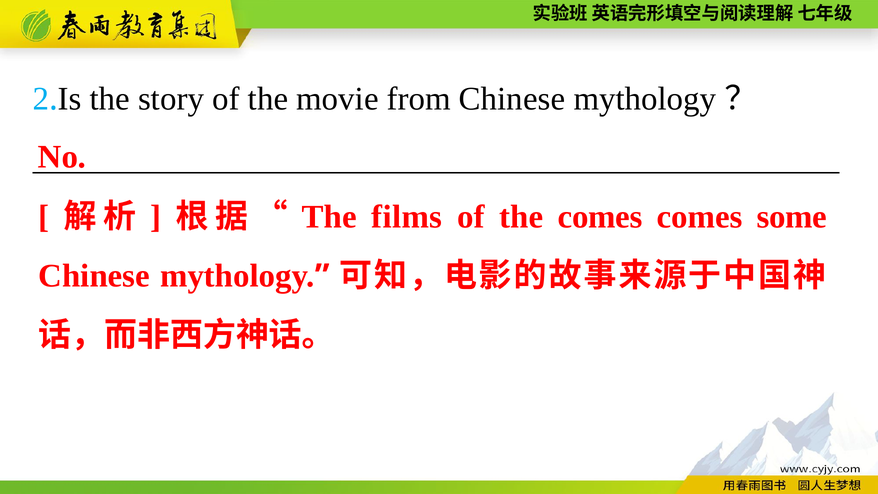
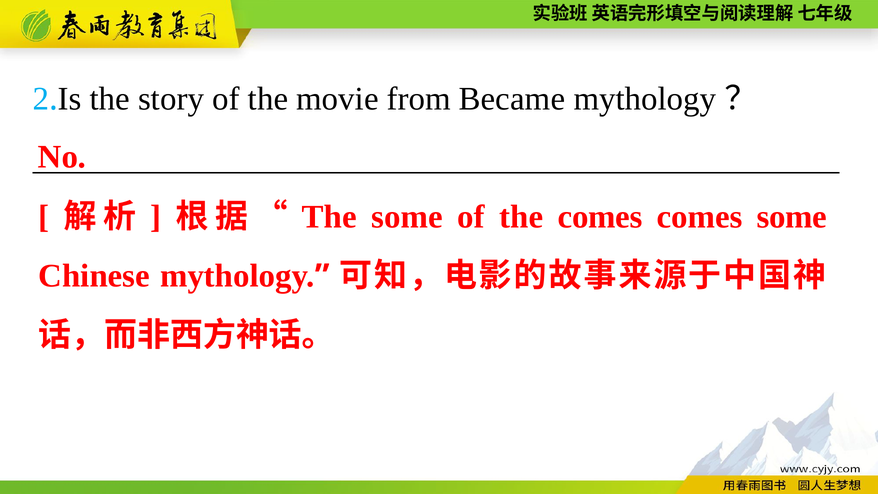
from Chinese: Chinese -> Became
The films: films -> some
